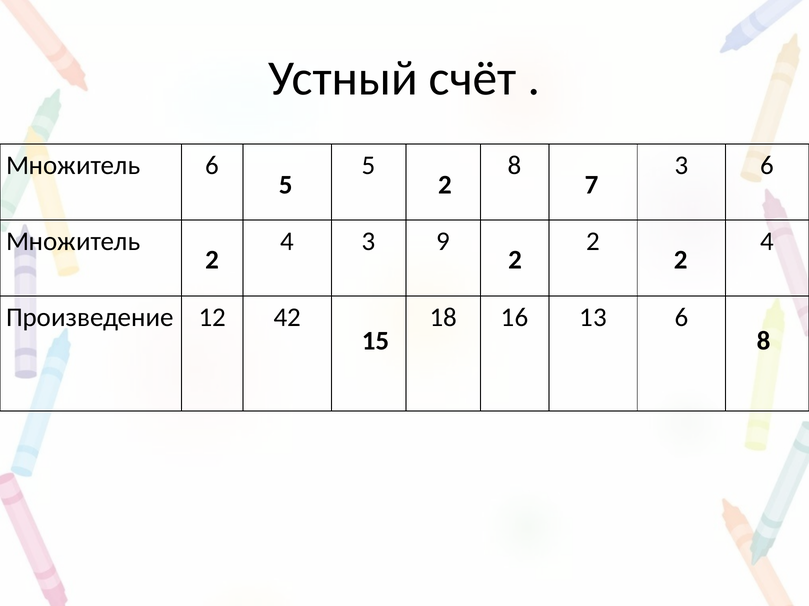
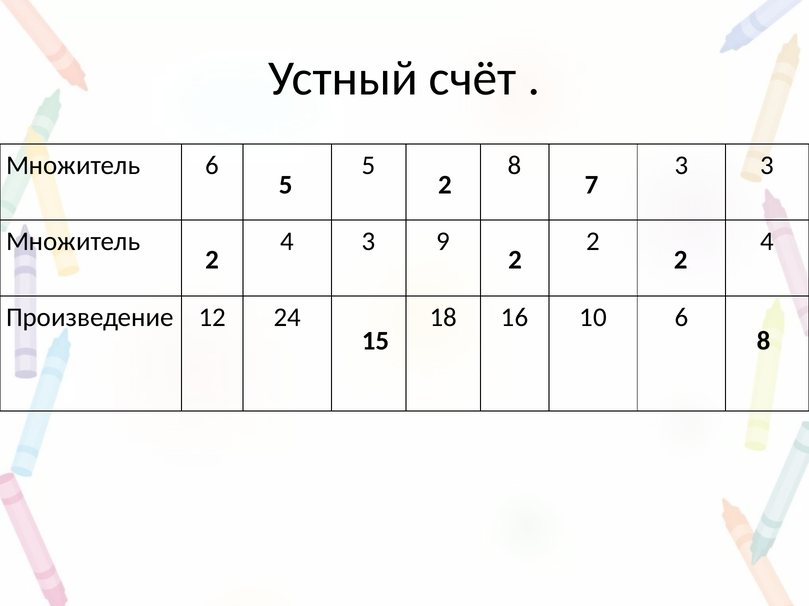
3 6: 6 -> 3
42: 42 -> 24
13: 13 -> 10
